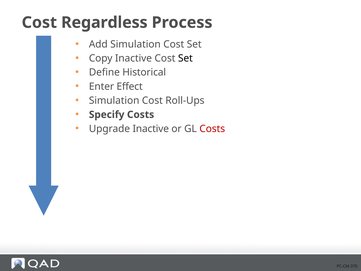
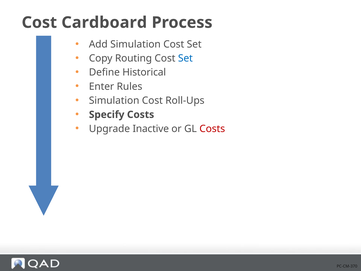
Regardless: Regardless -> Cardboard
Copy Inactive: Inactive -> Routing
Set at (185, 58) colour: black -> blue
Effect: Effect -> Rules
